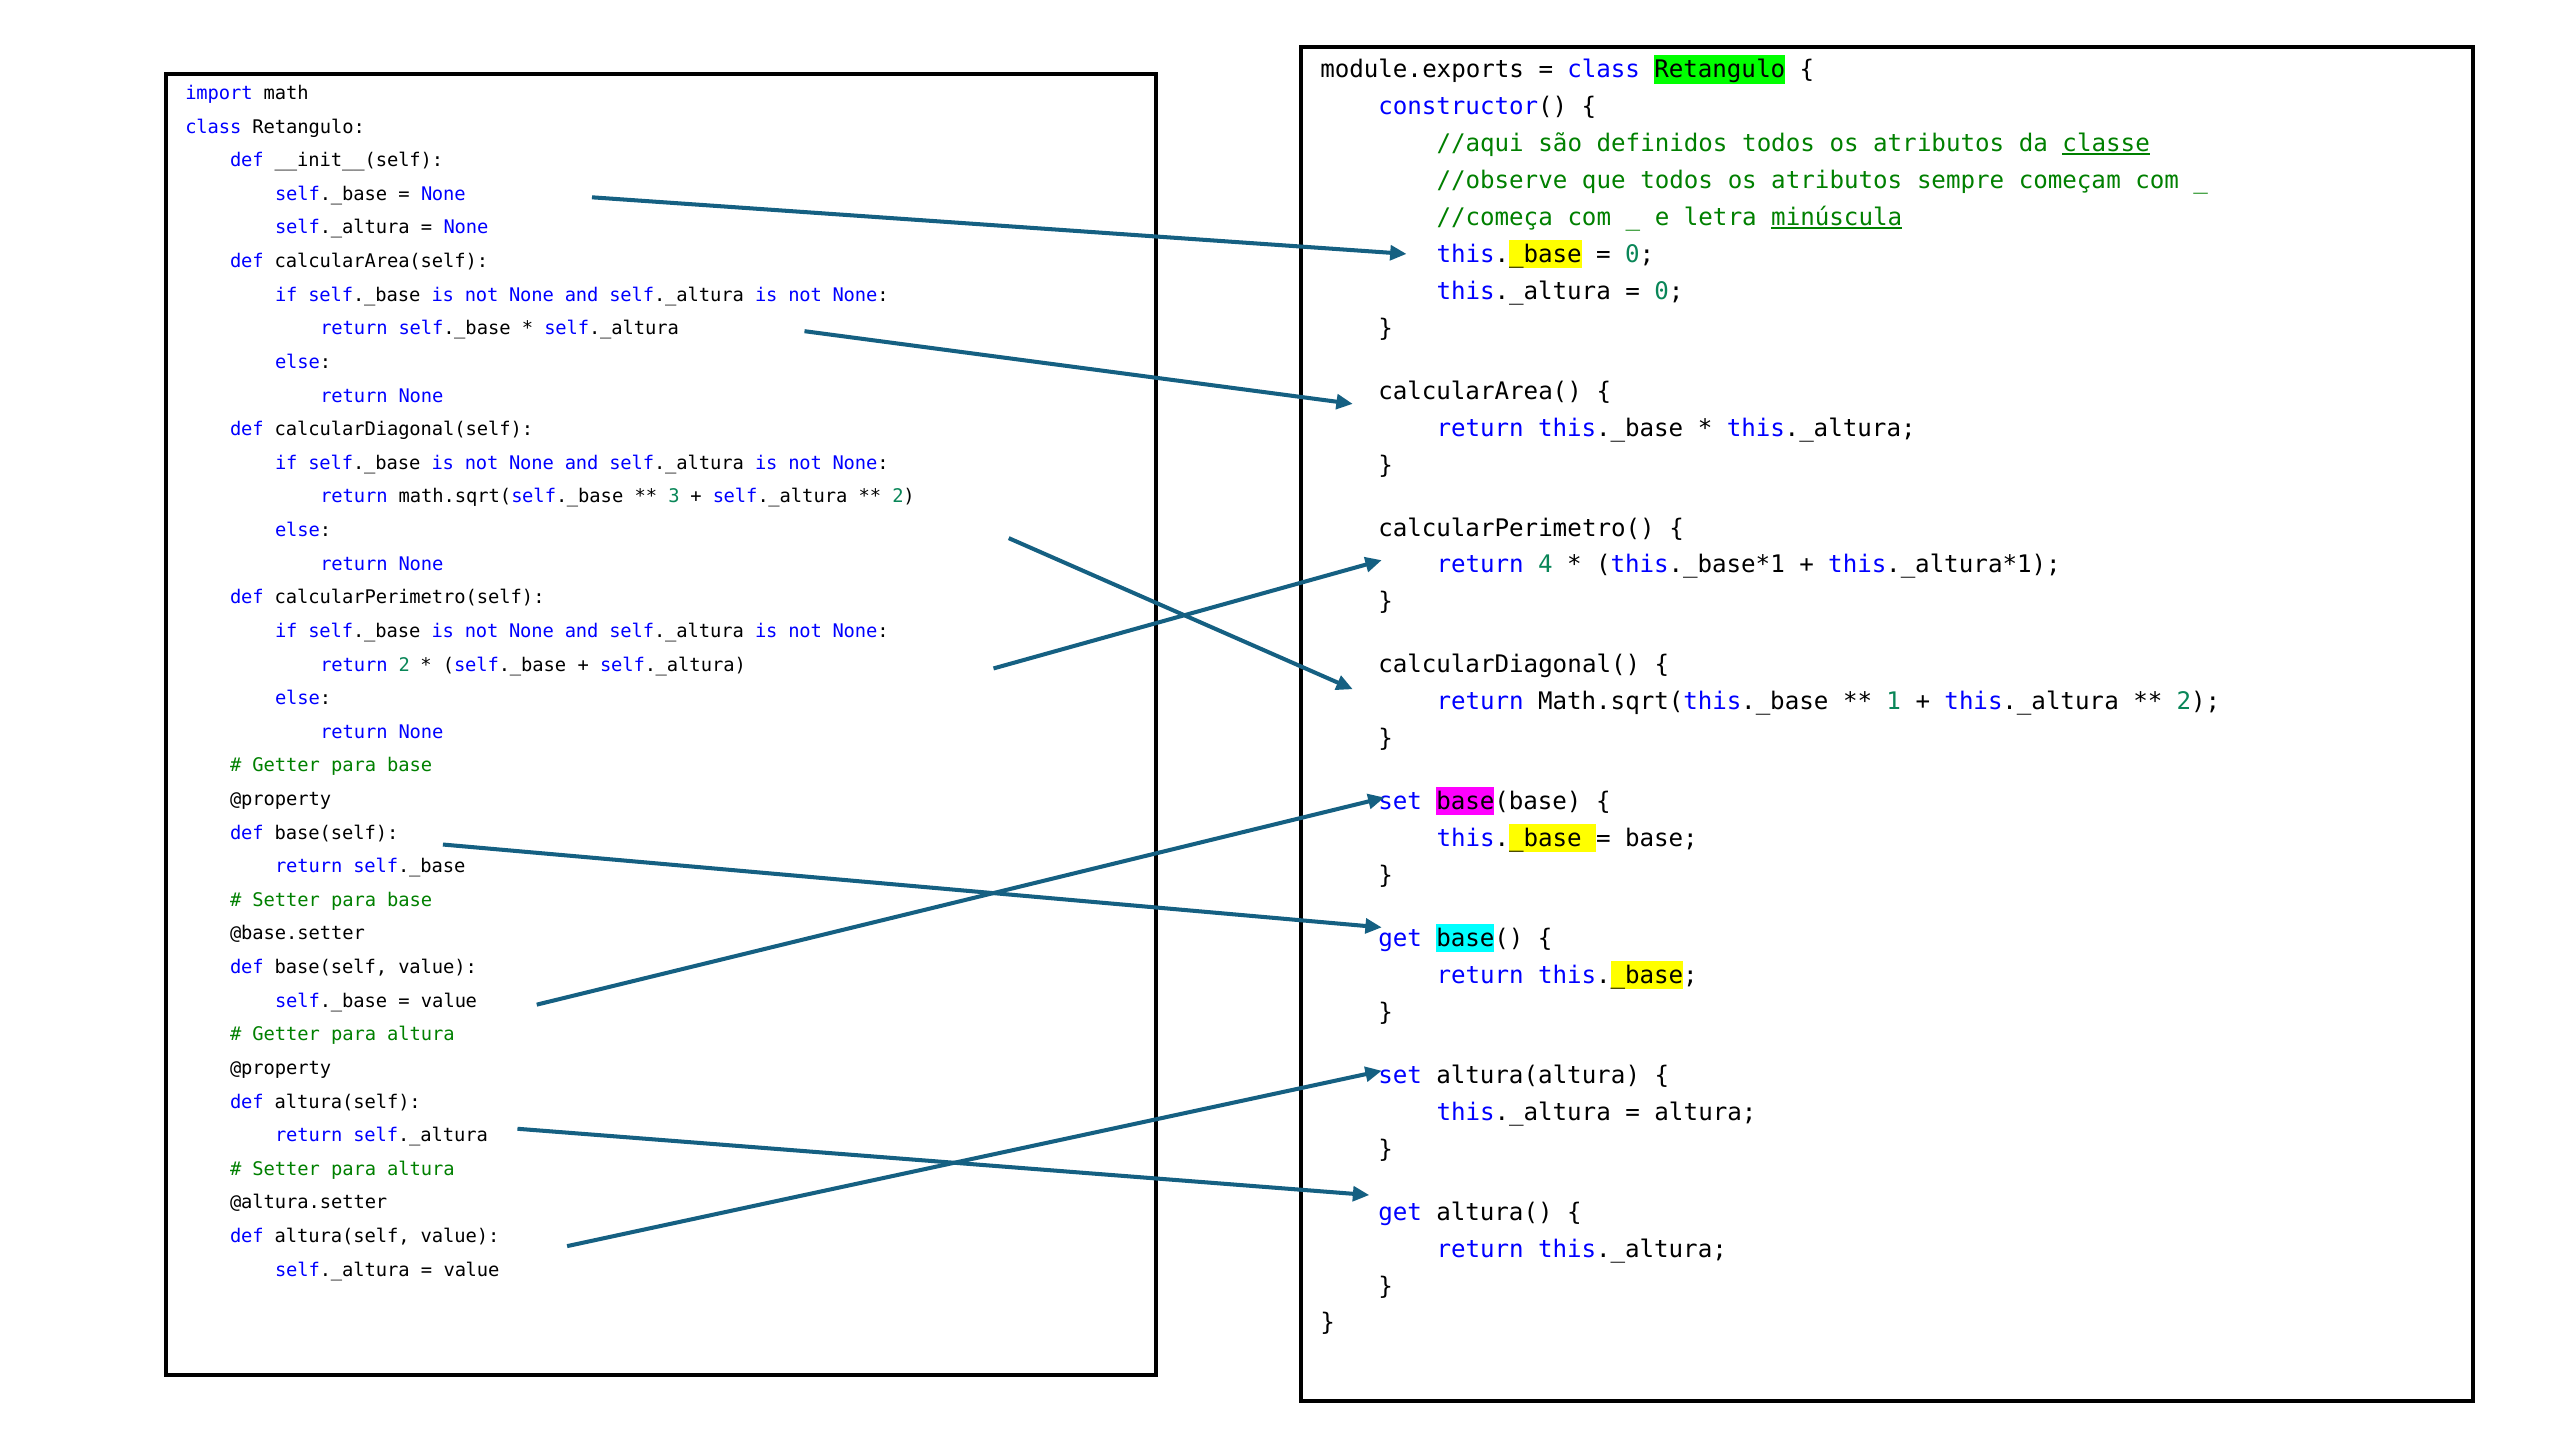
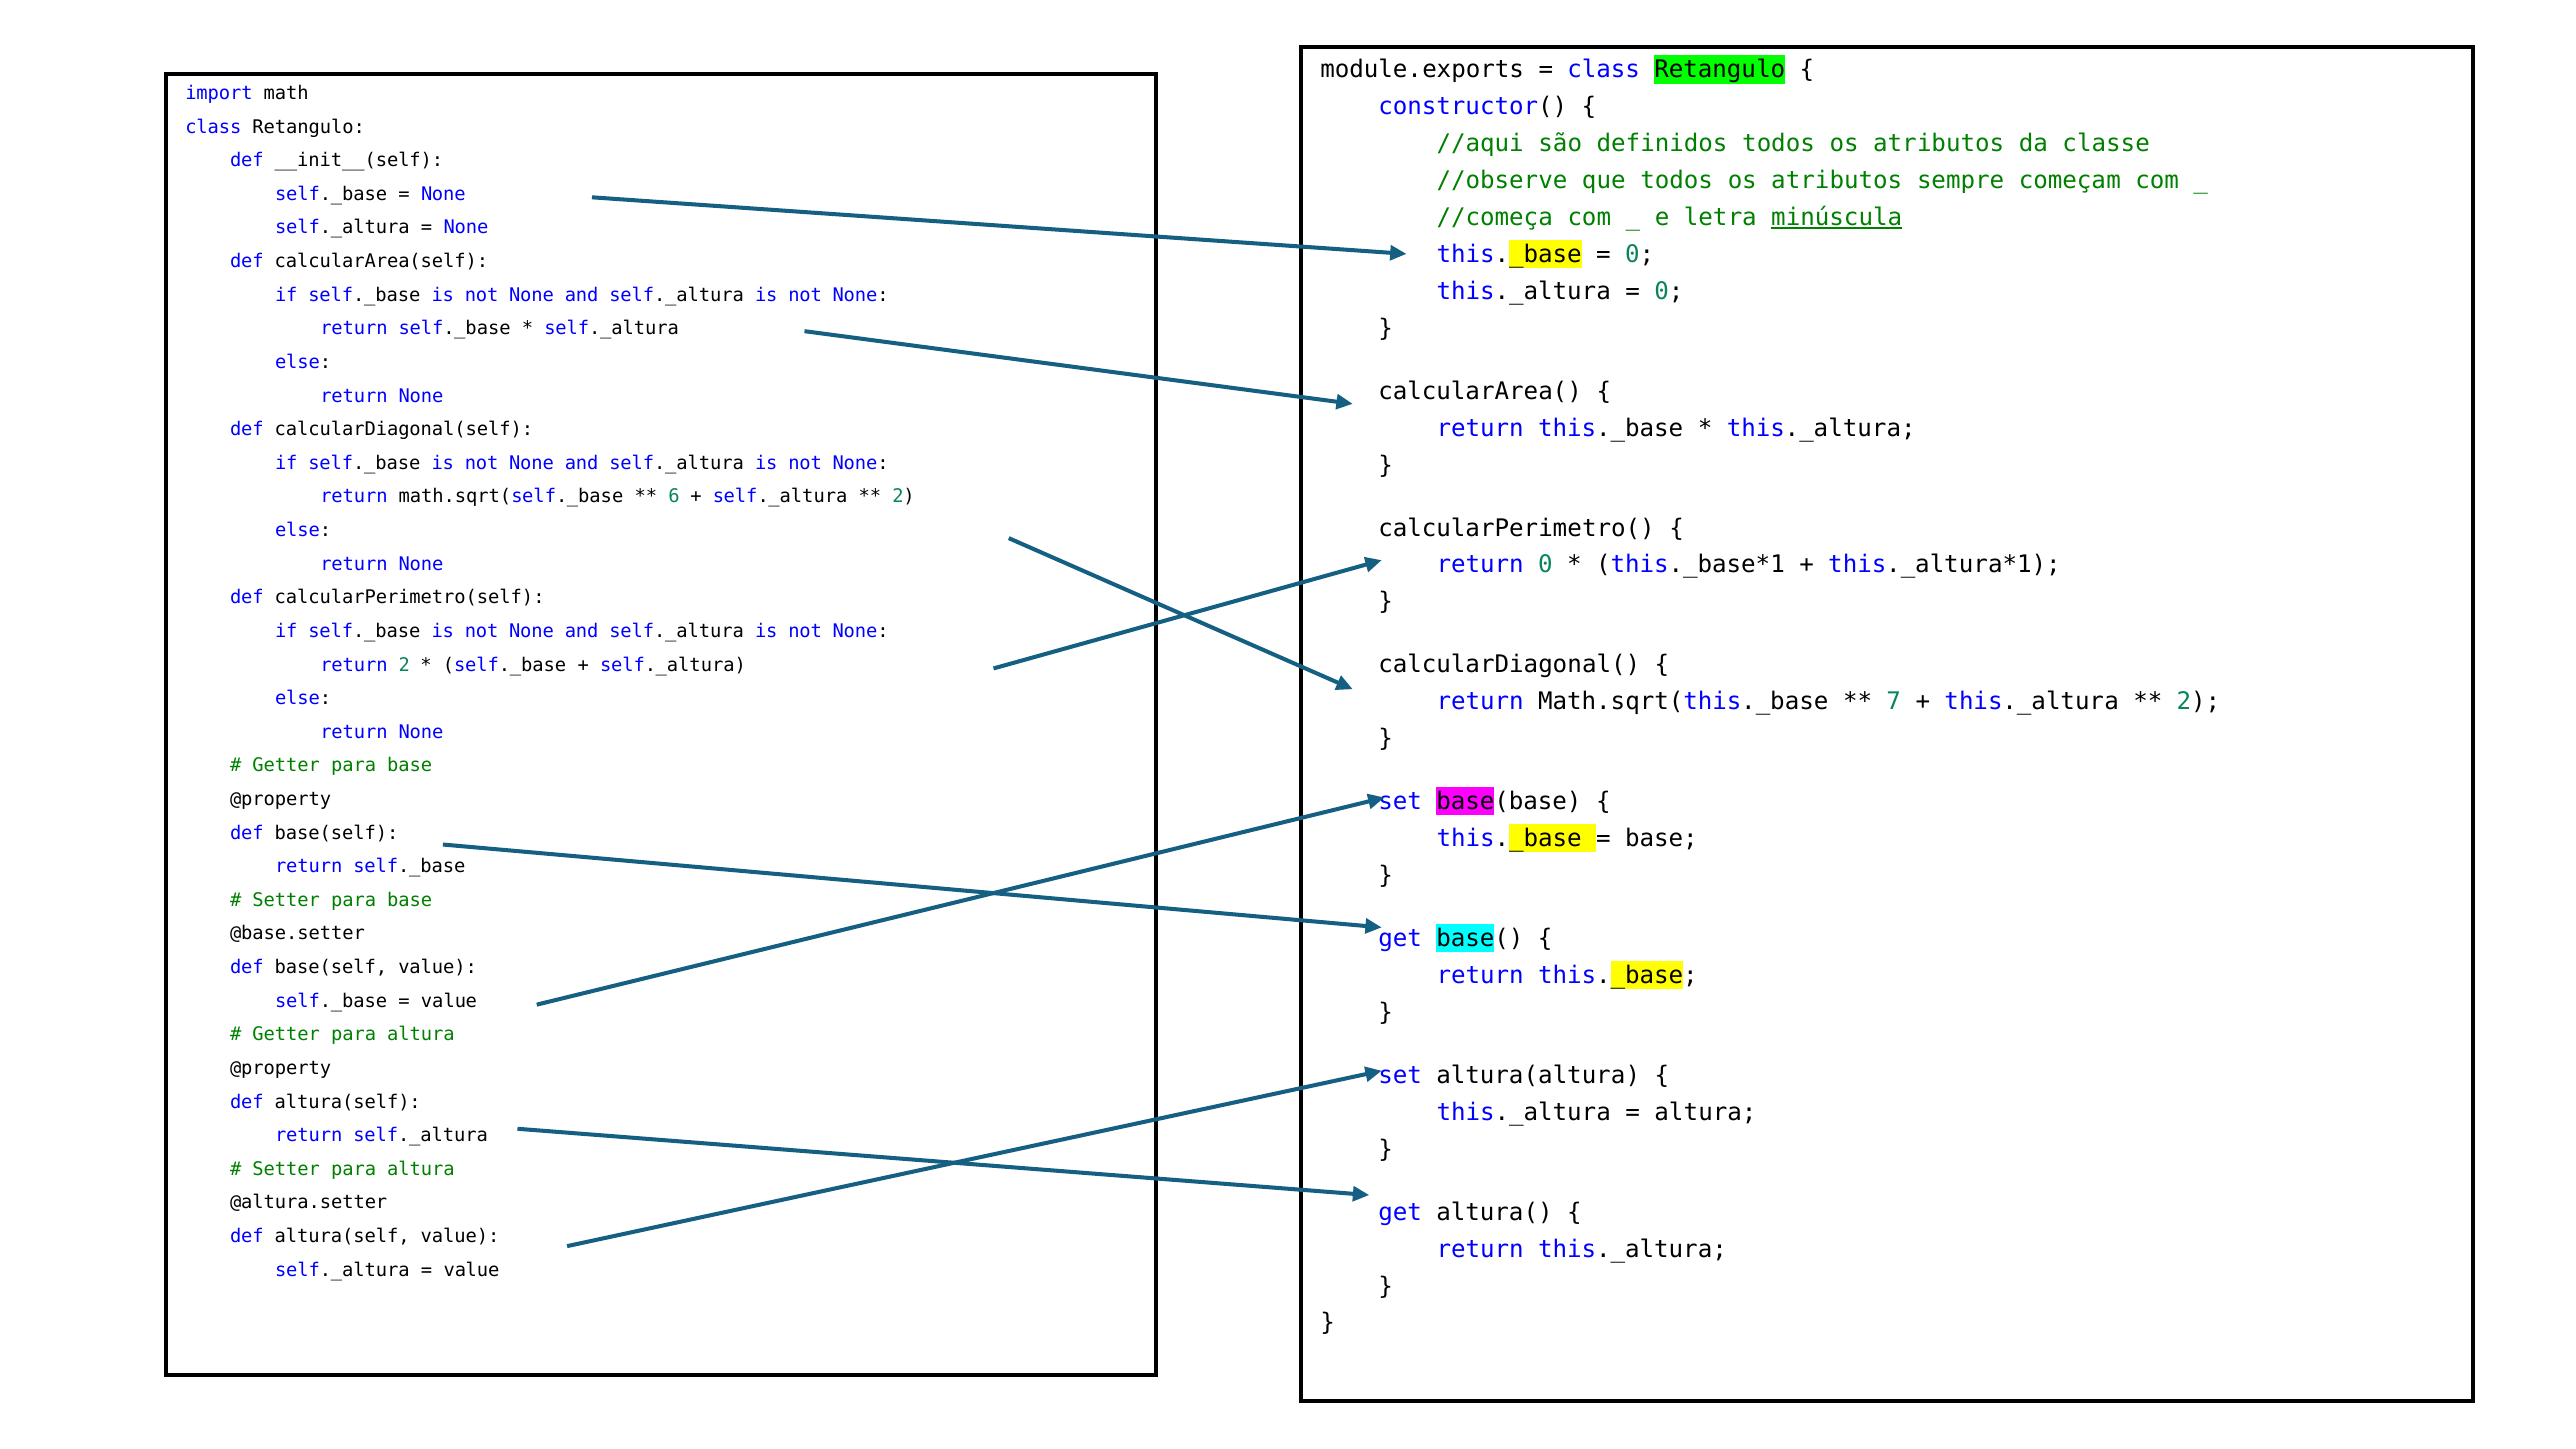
classe underline: present -> none
3: 3 -> 6
return 4: 4 -> 0
1: 1 -> 7
